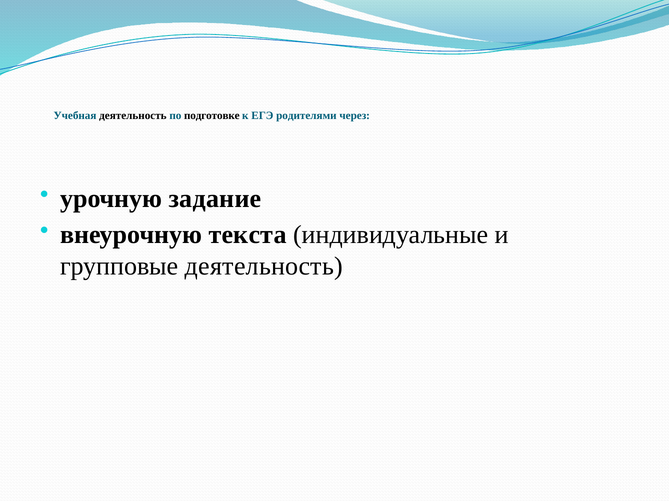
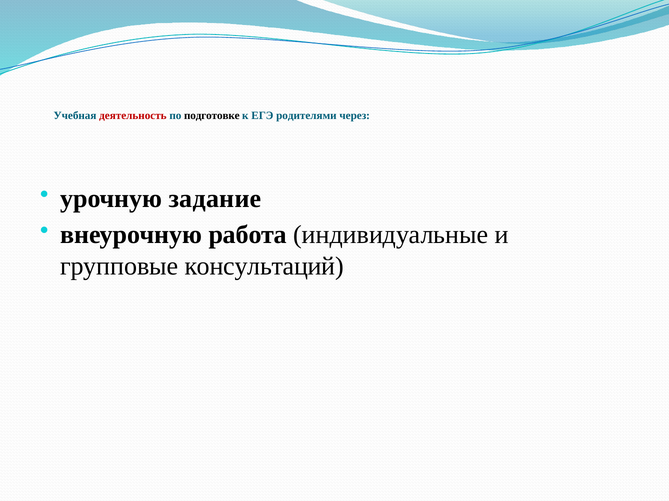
деятельность at (133, 116) colour: black -> red
текста: текста -> работа
групповые деятельность: деятельность -> консультаций
